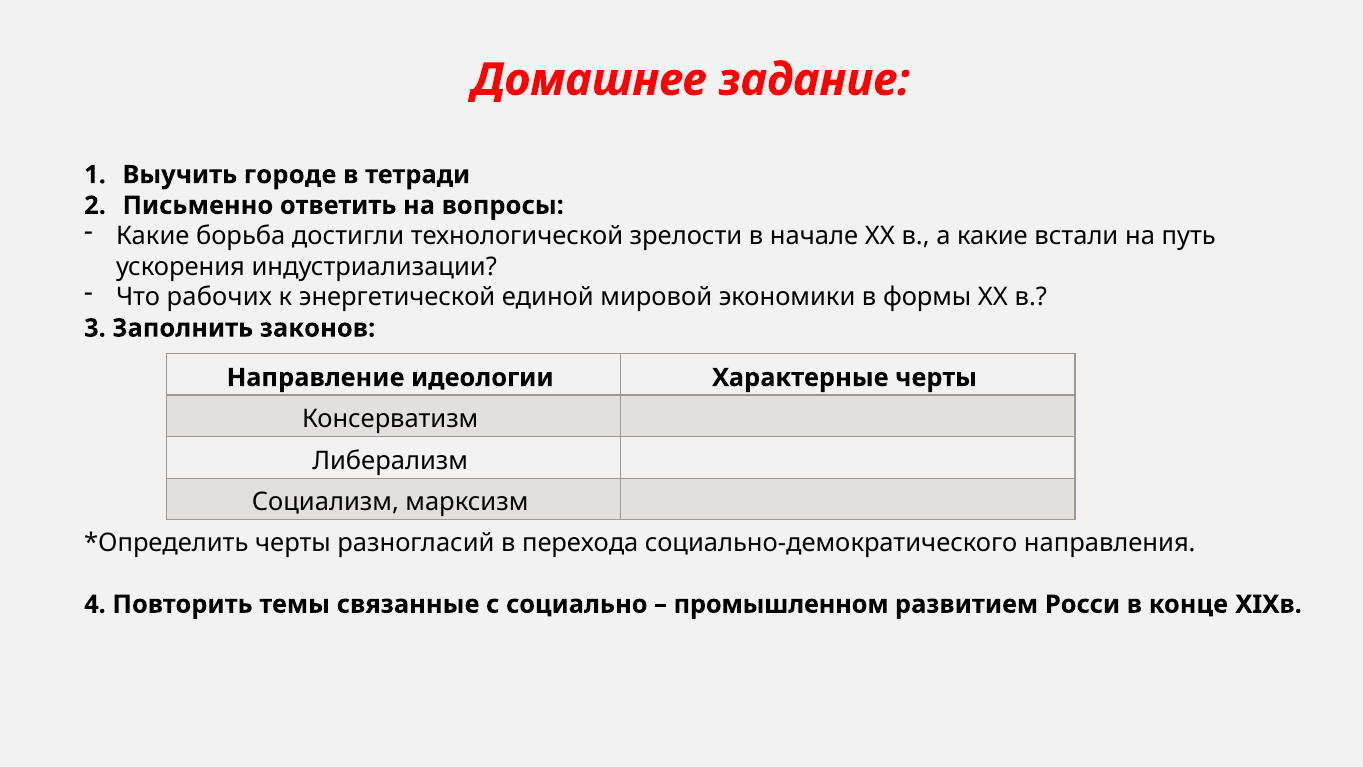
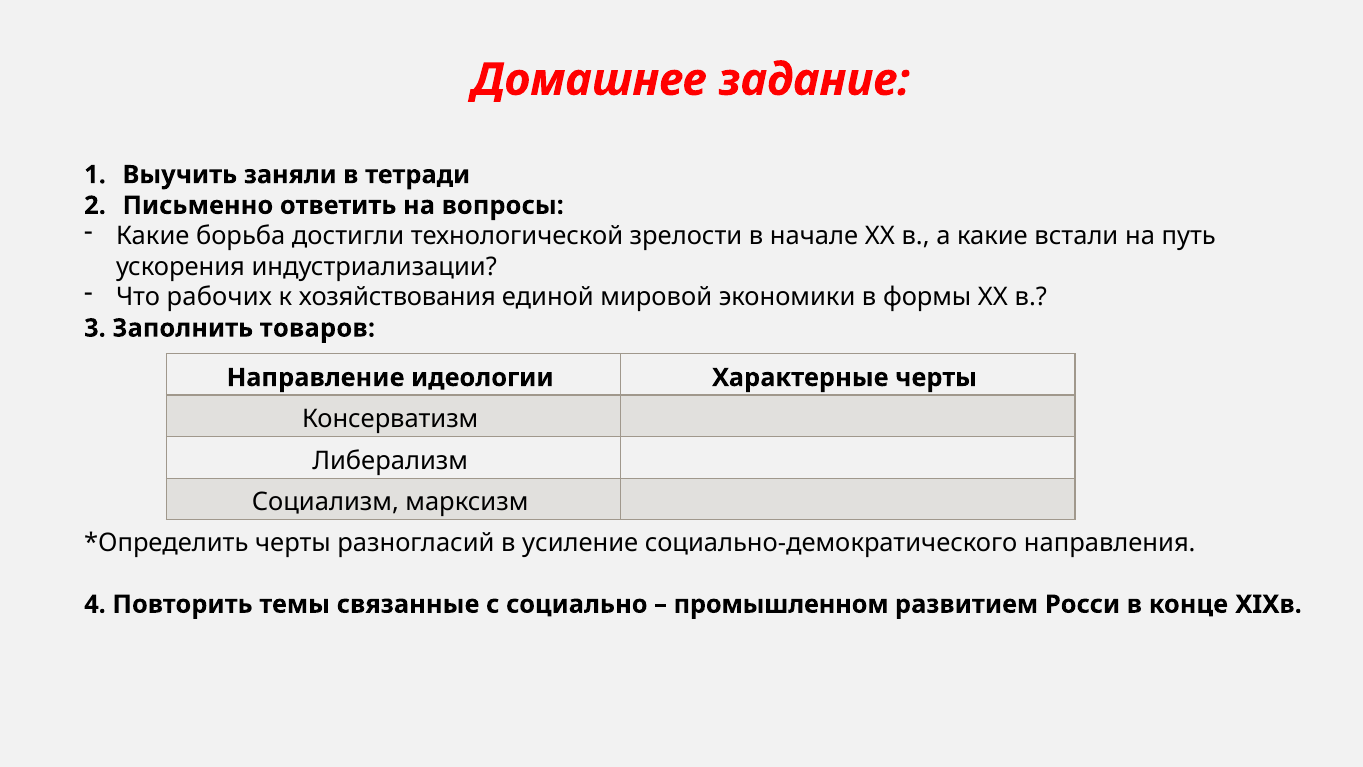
городе: городе -> заняли
энергетической: энергетической -> хозяйствования
законов: законов -> товаров
перехода: перехода -> усиление
